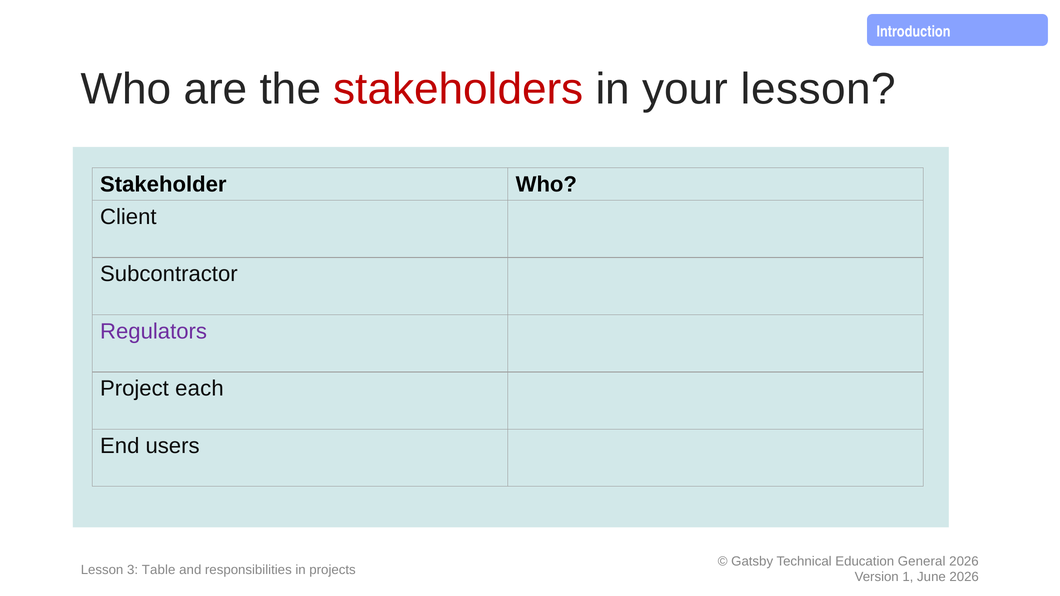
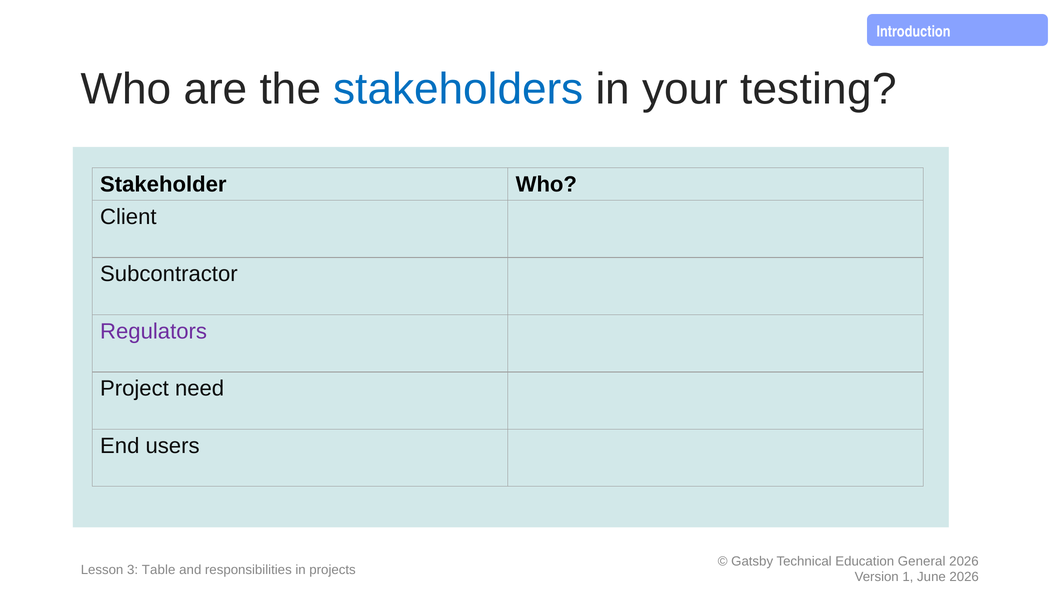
stakeholders colour: red -> blue
your lesson: lesson -> testing
each: each -> need
